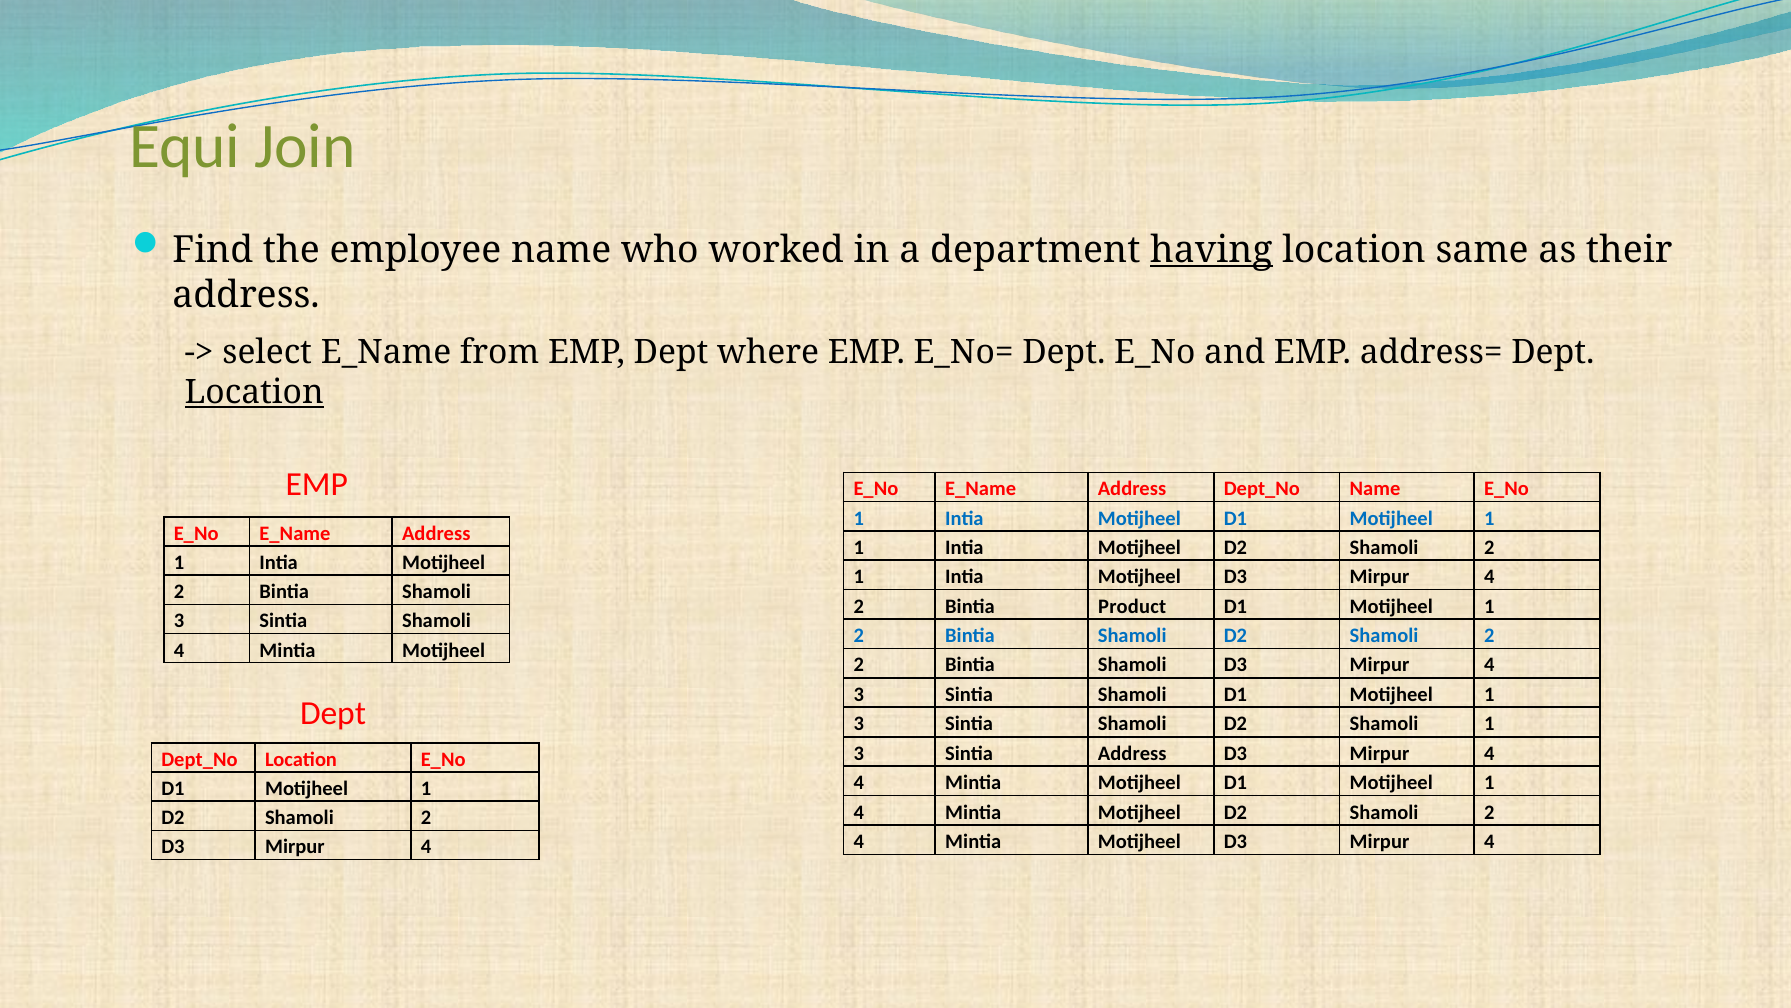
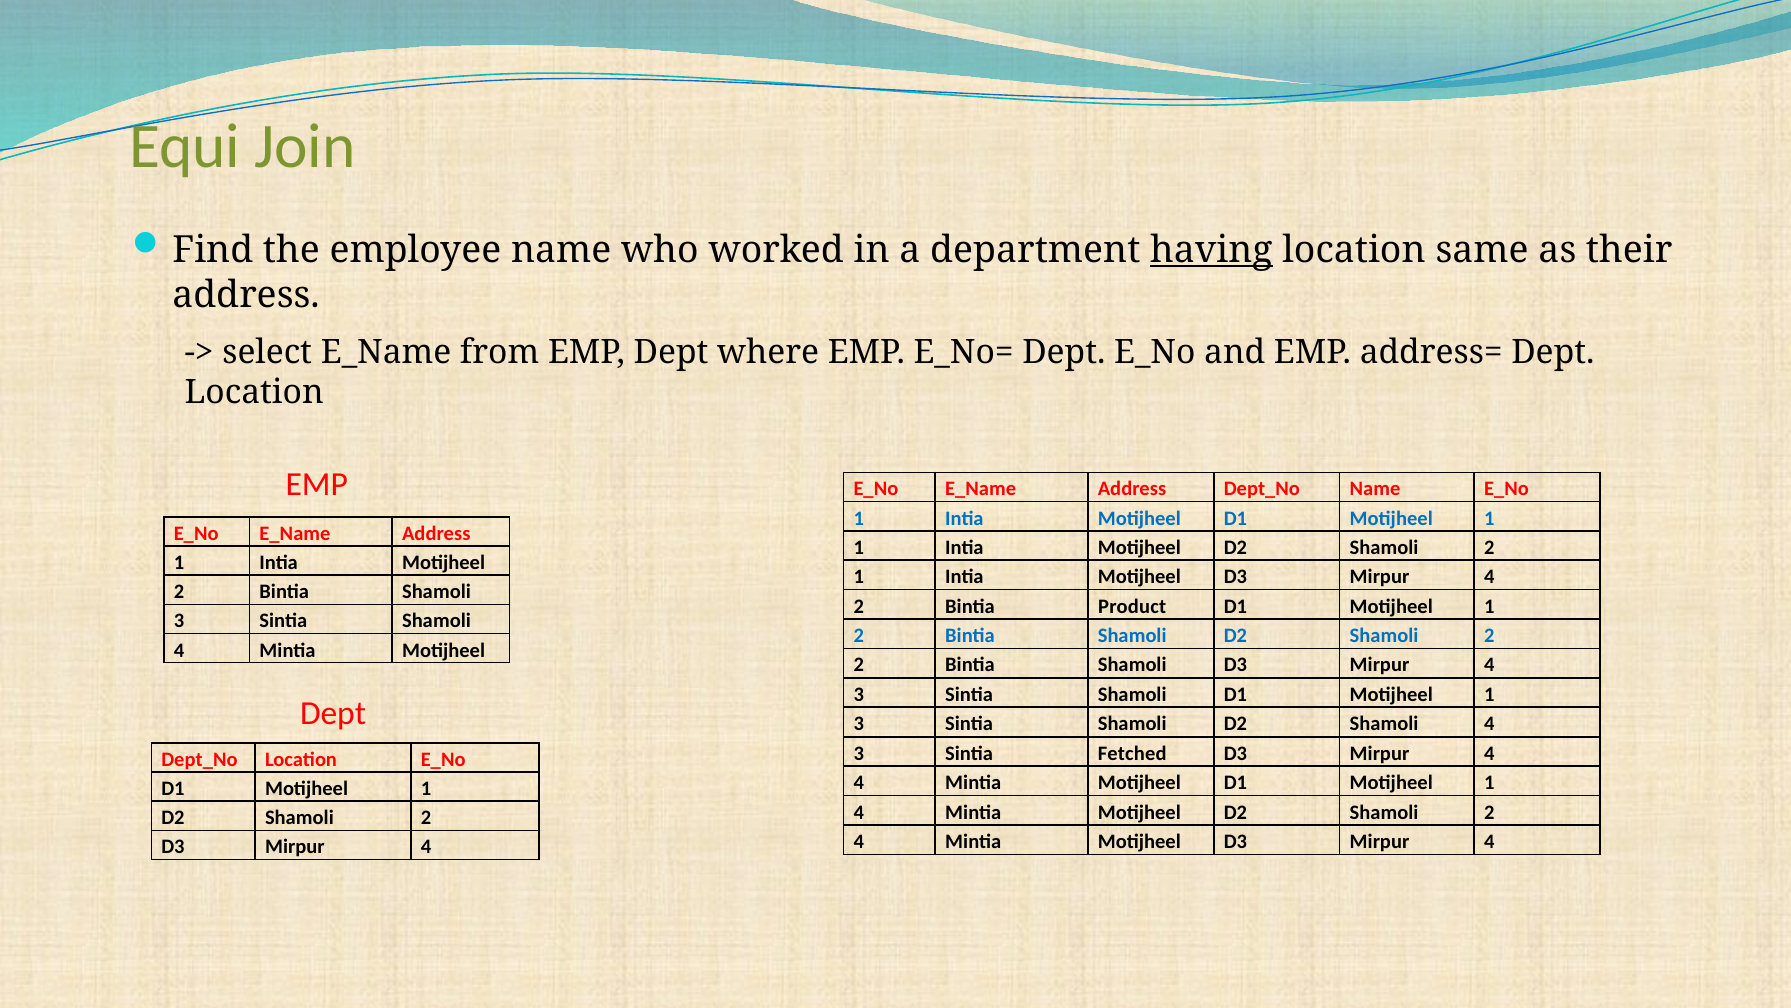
Location at (254, 392) underline: present -> none
D2 Shamoli 1: 1 -> 4
Sintia Address: Address -> Fetched
